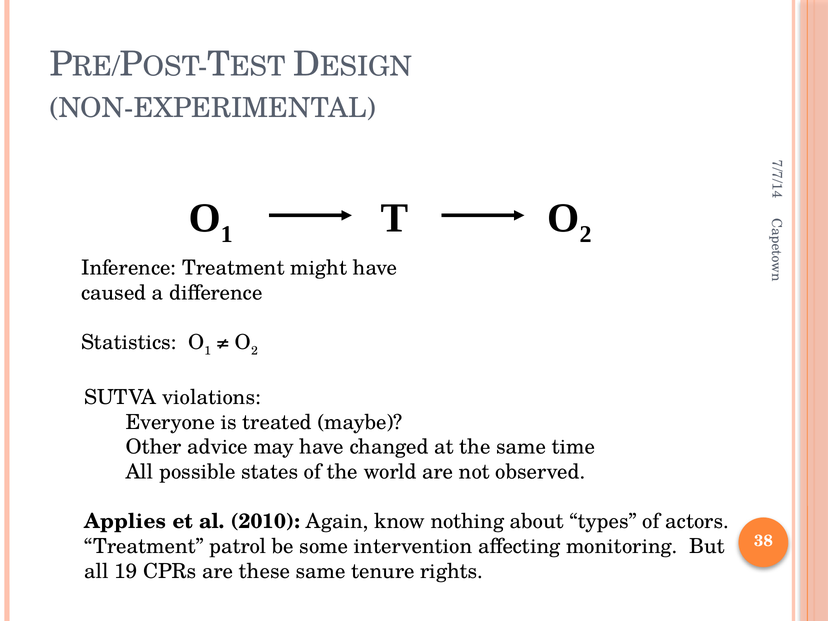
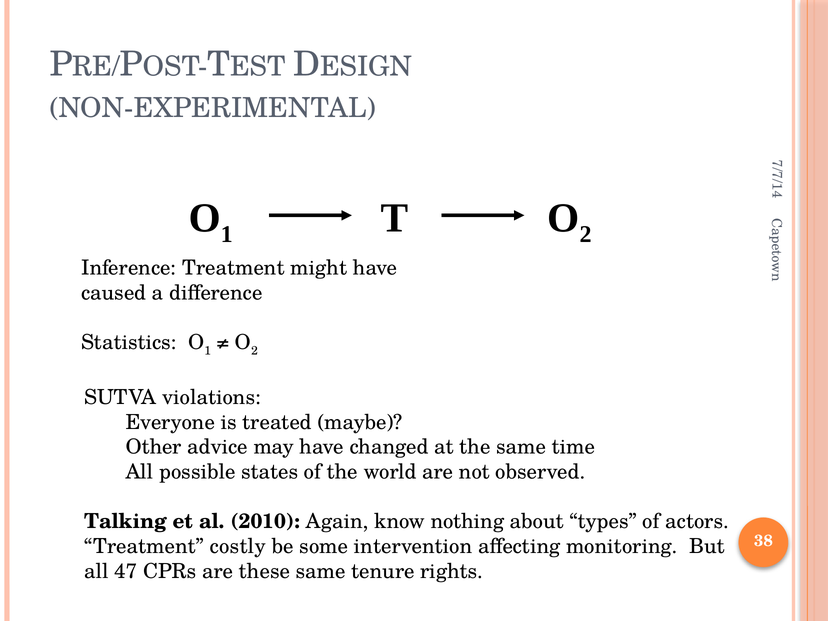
Applies: Applies -> Talking
patrol: patrol -> costly
19: 19 -> 47
